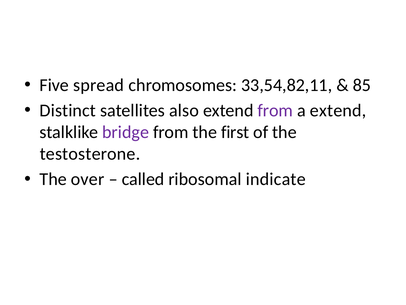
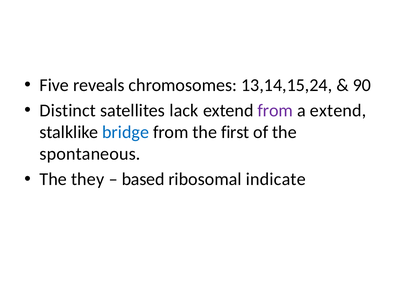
spread: spread -> reveals
33,54,82,11: 33,54,82,11 -> 13,14,15,24
85: 85 -> 90
also: also -> lack
bridge colour: purple -> blue
testosterone: testosterone -> spontaneous
over: over -> they
called: called -> based
